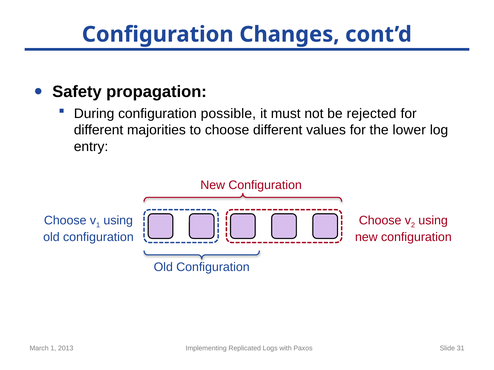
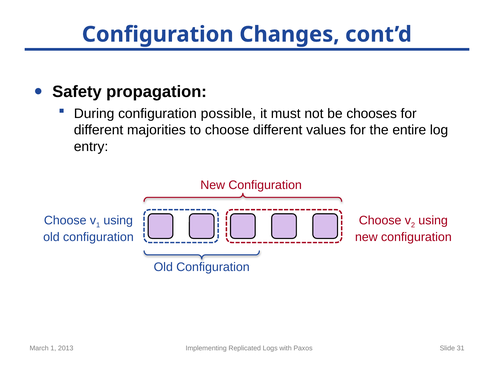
rejected: rejected -> chooses
lower: lower -> entire
